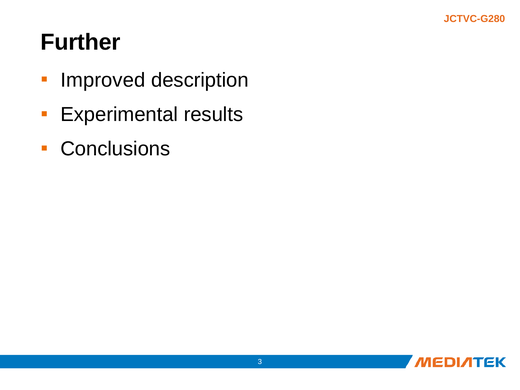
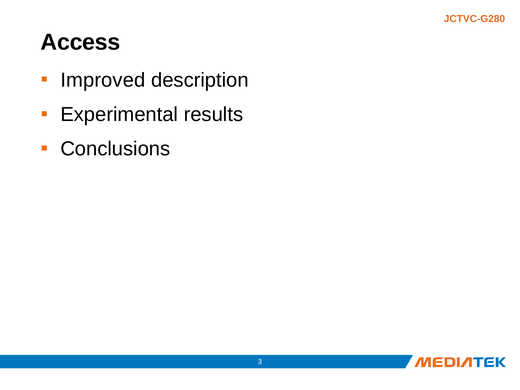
Further: Further -> Access
